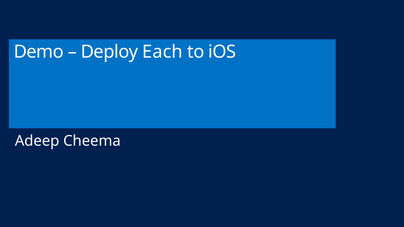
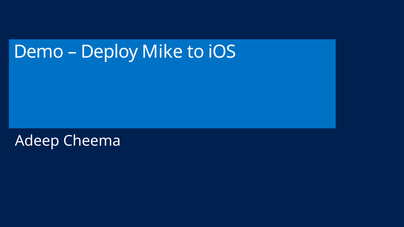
Each: Each -> Mike
